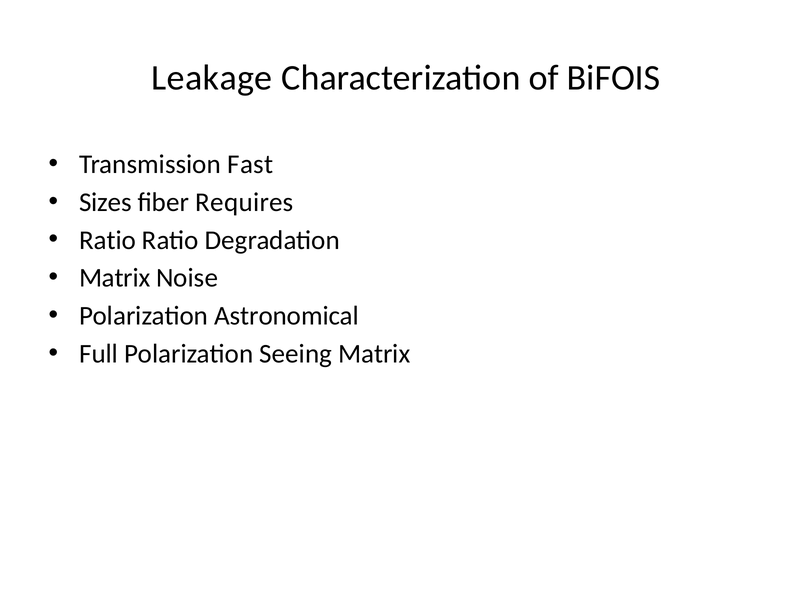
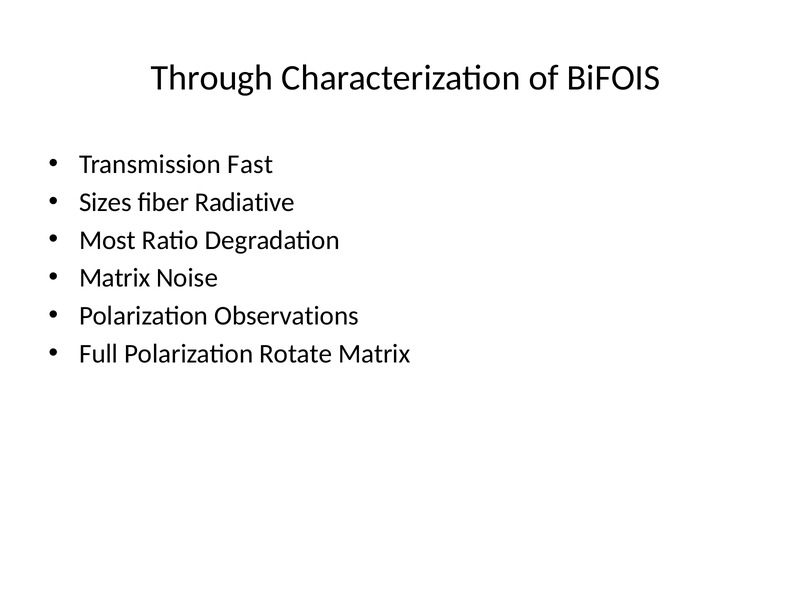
Leakage: Leakage -> Through
Requires: Requires -> Radiative
Ratio at (108, 240): Ratio -> Most
Astronomical: Astronomical -> Observations
Seeing: Seeing -> Rotate
